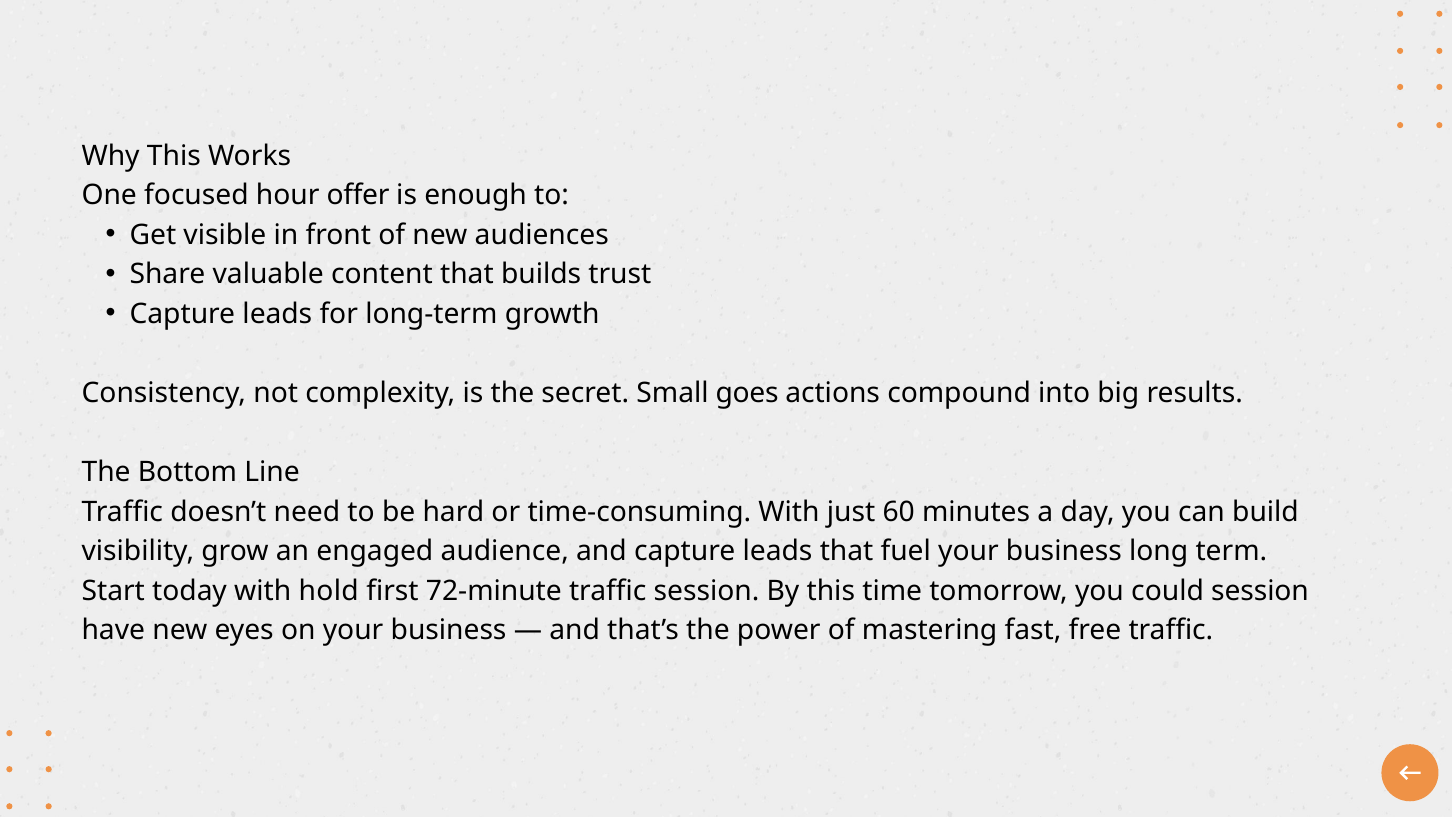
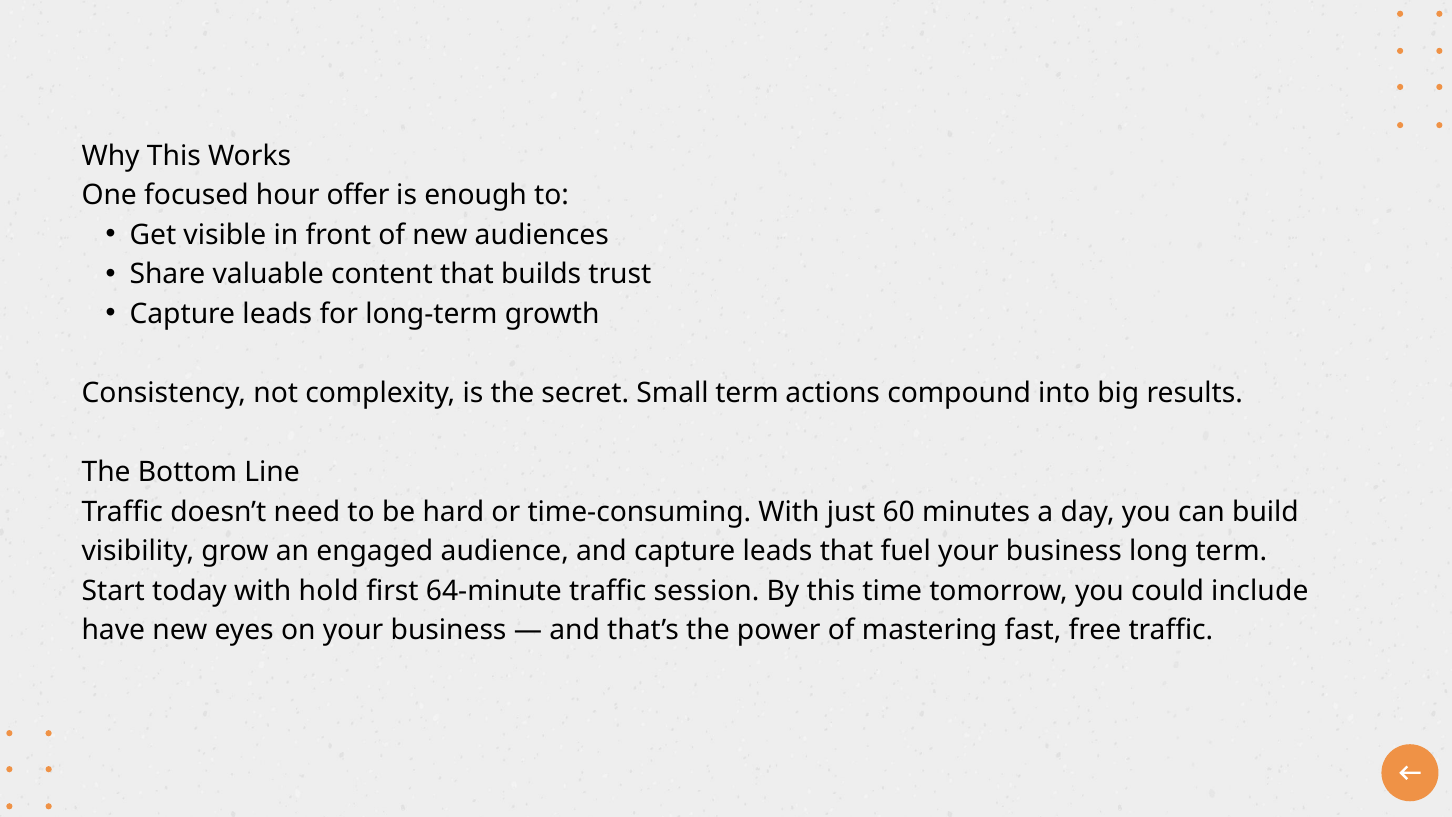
Small goes: goes -> term
72-minute: 72-minute -> 64-minute
could session: session -> include
